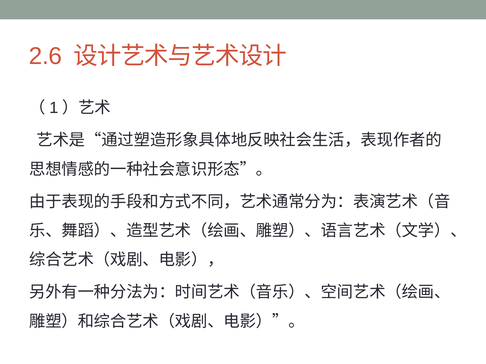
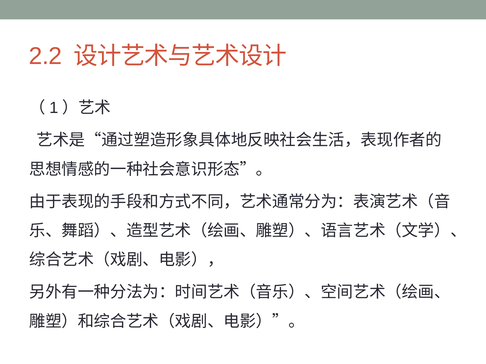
2.6: 2.6 -> 2.2
